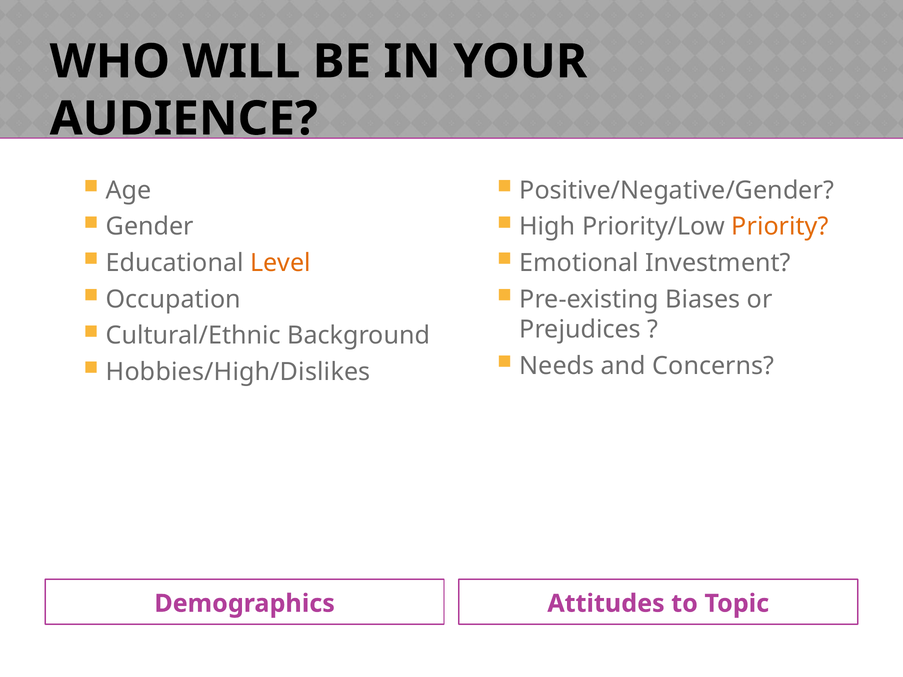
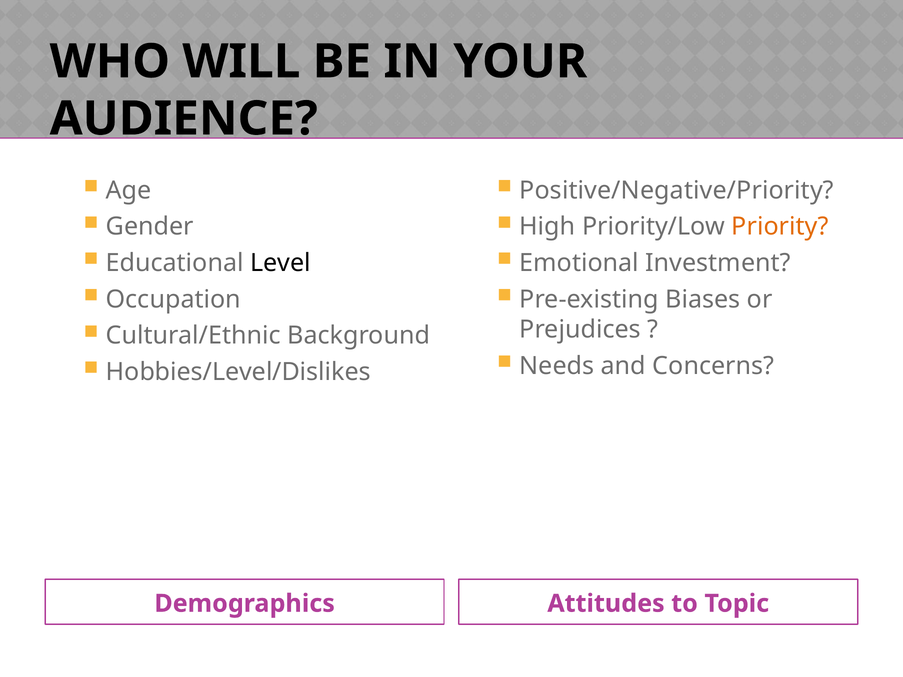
Positive/Negative/Gender: Positive/Negative/Gender -> Positive/Negative/Priority
Level colour: orange -> black
Hobbies/High/Dislikes: Hobbies/High/Dislikes -> Hobbies/Level/Dislikes
